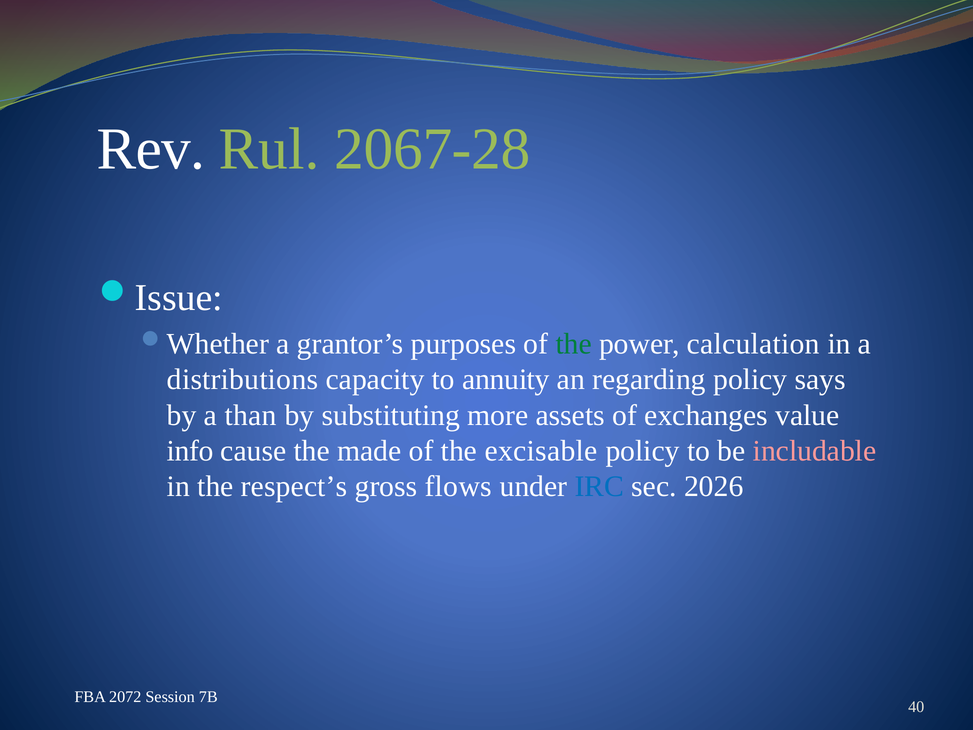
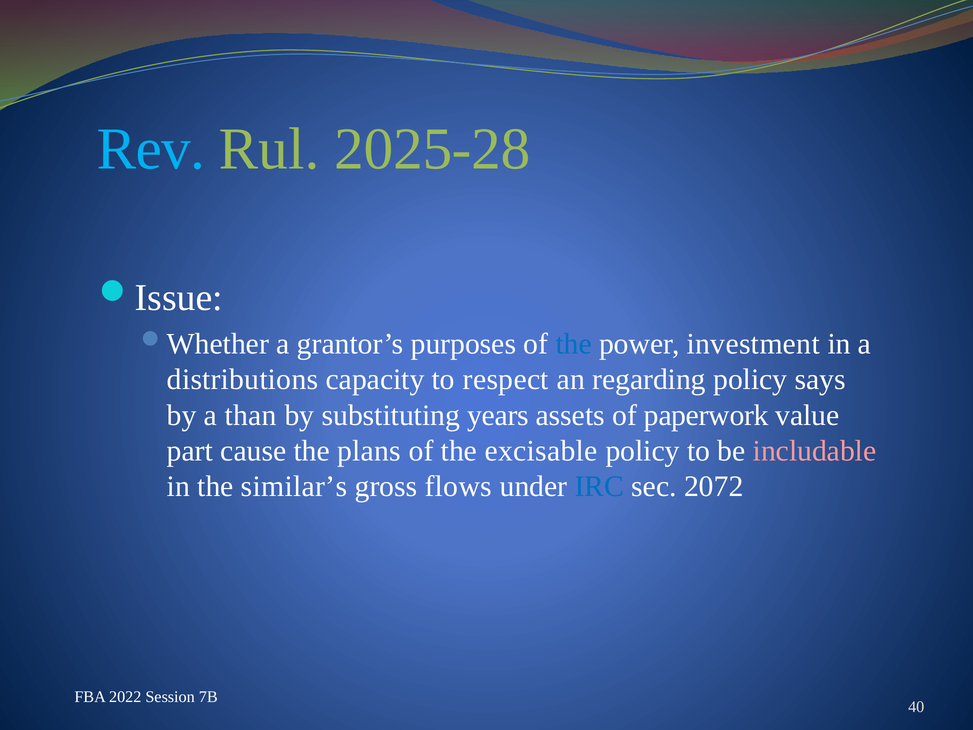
Rev colour: white -> light blue
2067-28: 2067-28 -> 2025-28
the at (574, 344) colour: green -> blue
calculation: calculation -> investment
annuity: annuity -> respect
more: more -> years
exchanges: exchanges -> paperwork
info: info -> part
made: made -> plans
respect’s: respect’s -> similar’s
2026: 2026 -> 2072
2072: 2072 -> 2022
